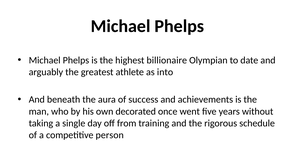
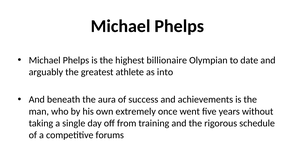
decorated: decorated -> extremely
person: person -> forums
